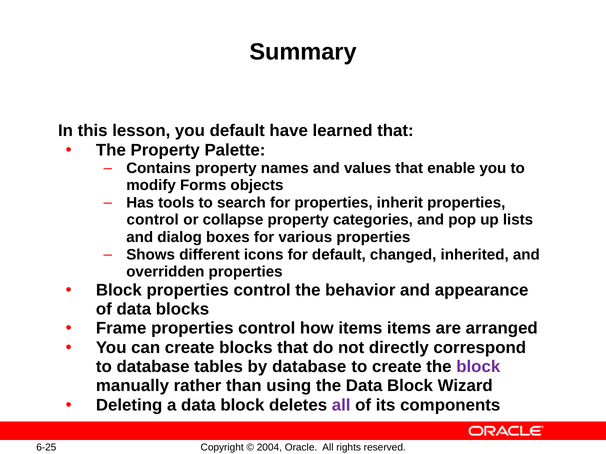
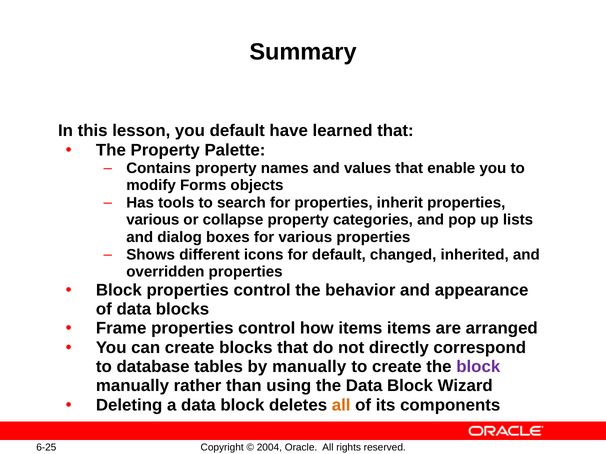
control at (153, 220): control -> various
by database: database -> manually
all at (341, 406) colour: purple -> orange
